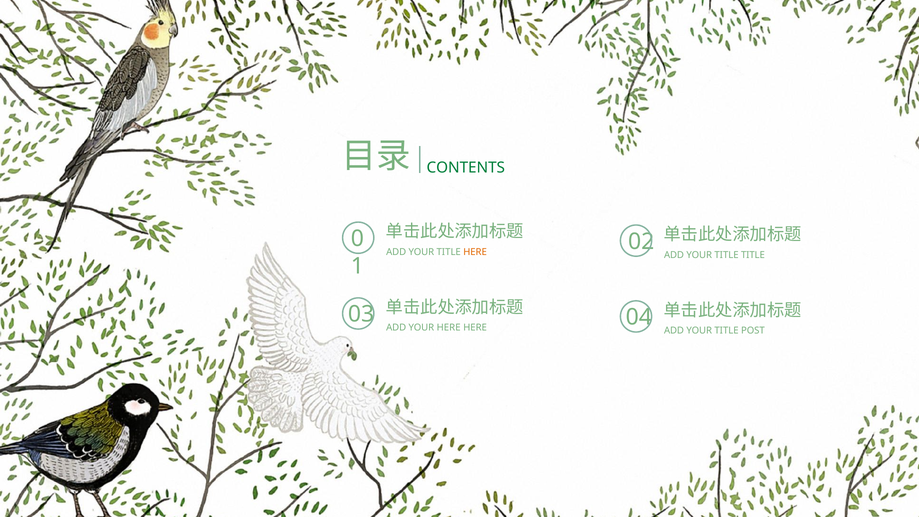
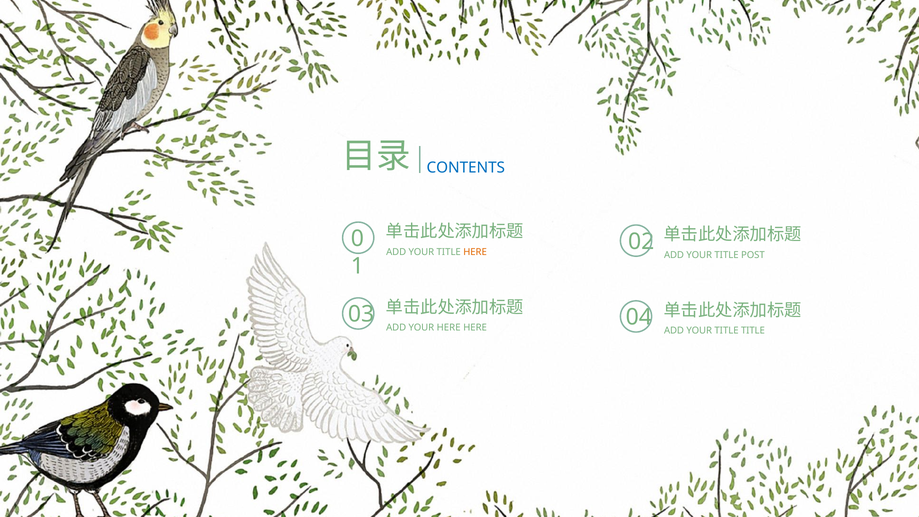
CONTENTS colour: green -> blue
TITLE TITLE: TITLE -> POST
TITLE POST: POST -> TITLE
